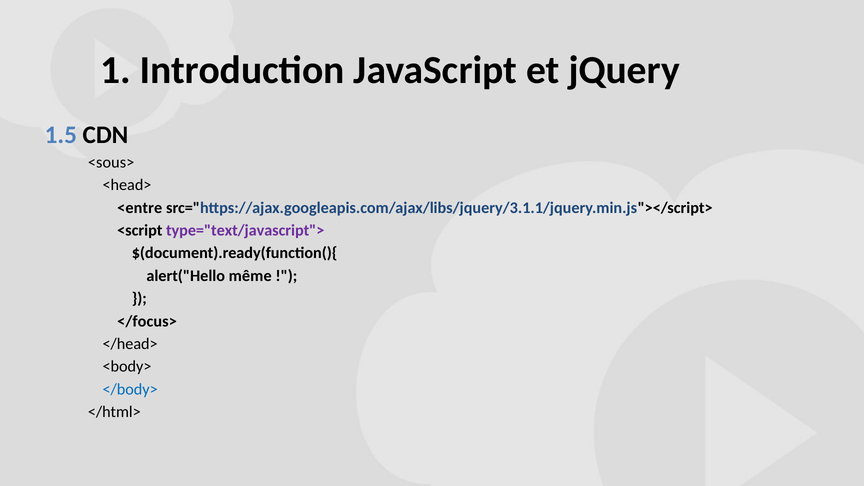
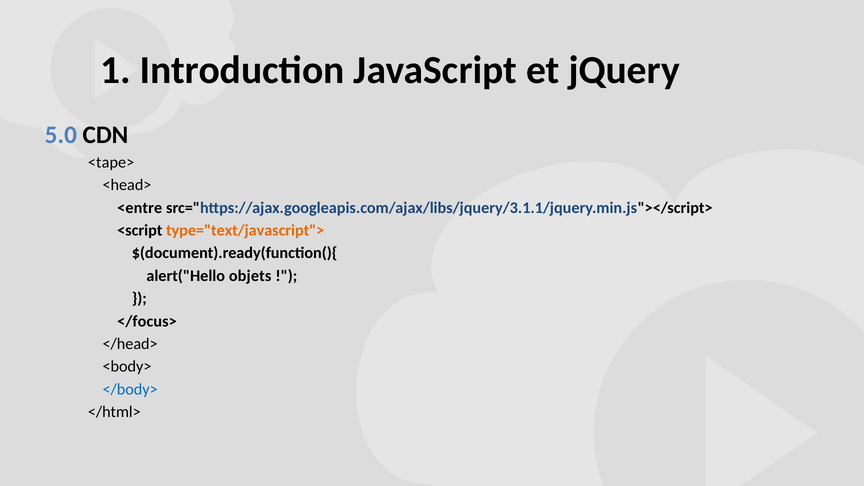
1.5: 1.5 -> 5.0
<sous>: <sous> -> <tape>
type="text/javascript"> colour: purple -> orange
même: même -> objets
